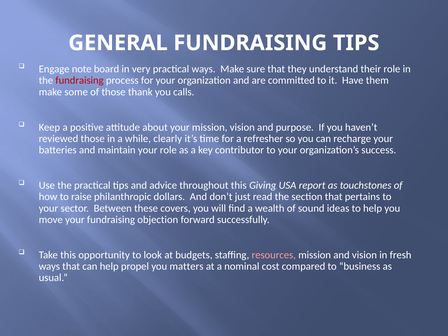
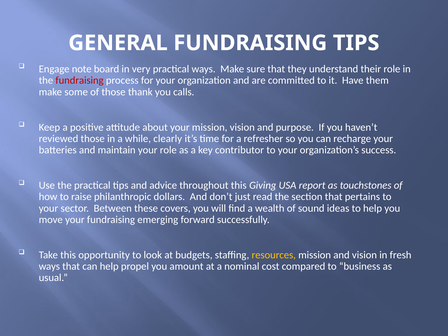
objection: objection -> emerging
resources colour: pink -> yellow
matters: matters -> amount
